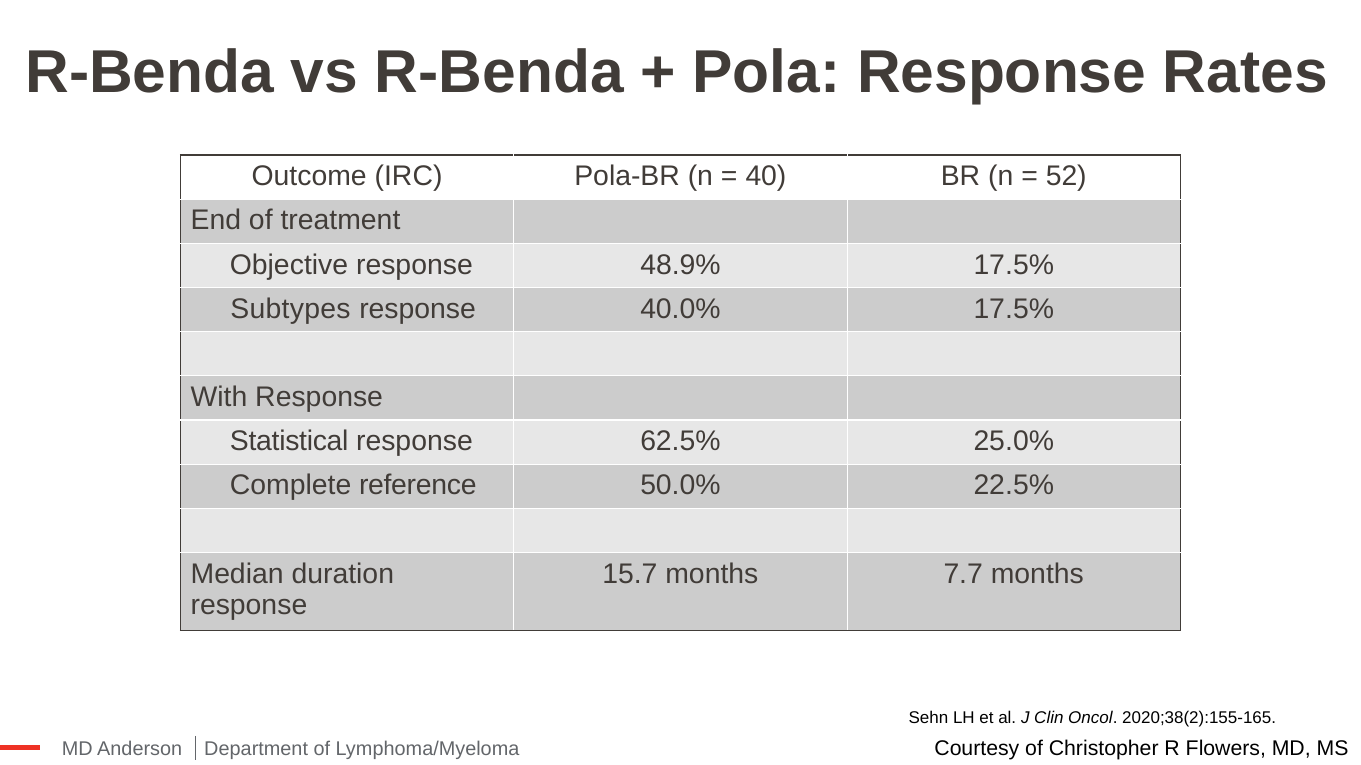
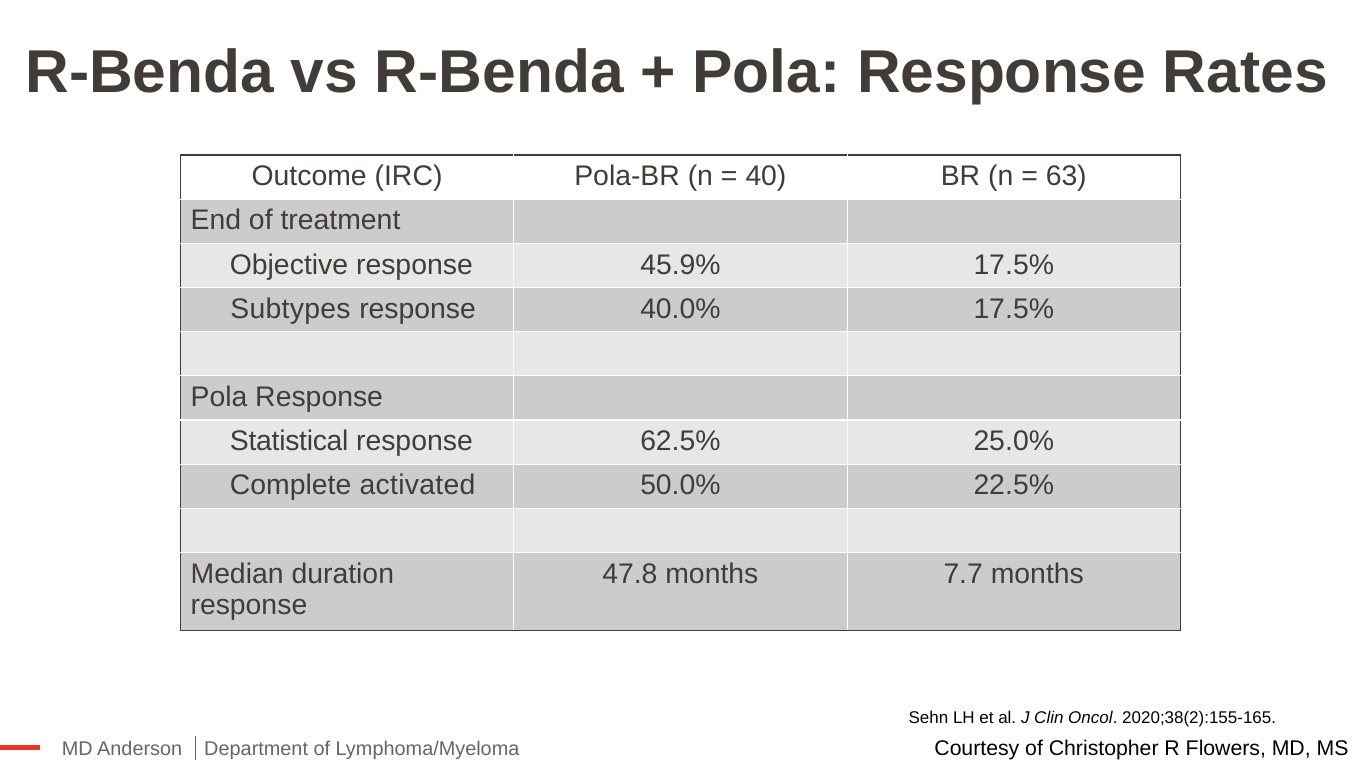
52: 52 -> 63
48.9%: 48.9% -> 45.9%
With at (219, 398): With -> Pola
reference: reference -> activated
15.7: 15.7 -> 47.8
